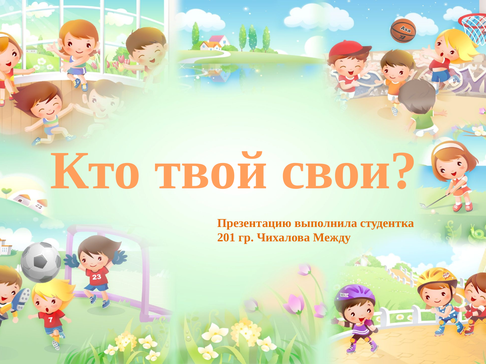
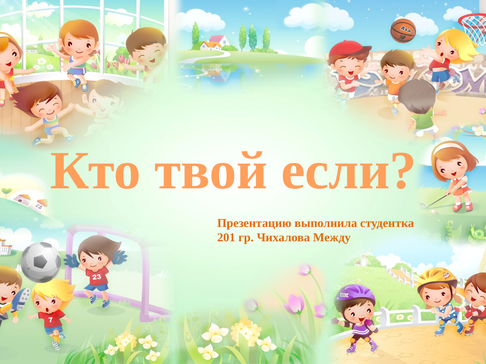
свои: свои -> если
